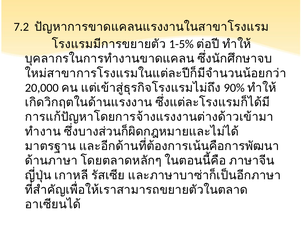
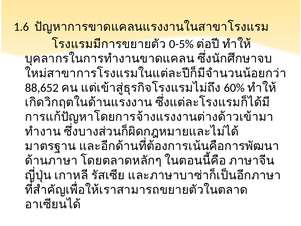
7.2: 7.2 -> 1.6
1-5%: 1-5% -> 0-5%
20,000: 20,000 -> 88,652
90%: 90% -> 60%
